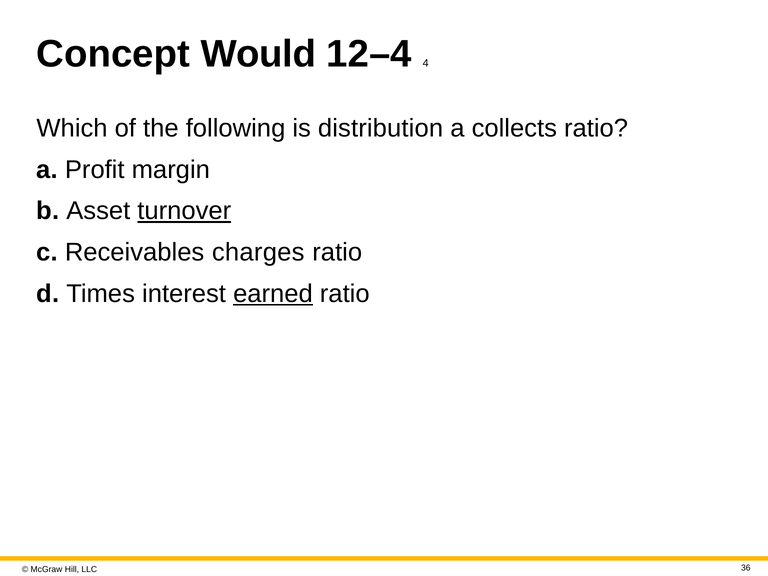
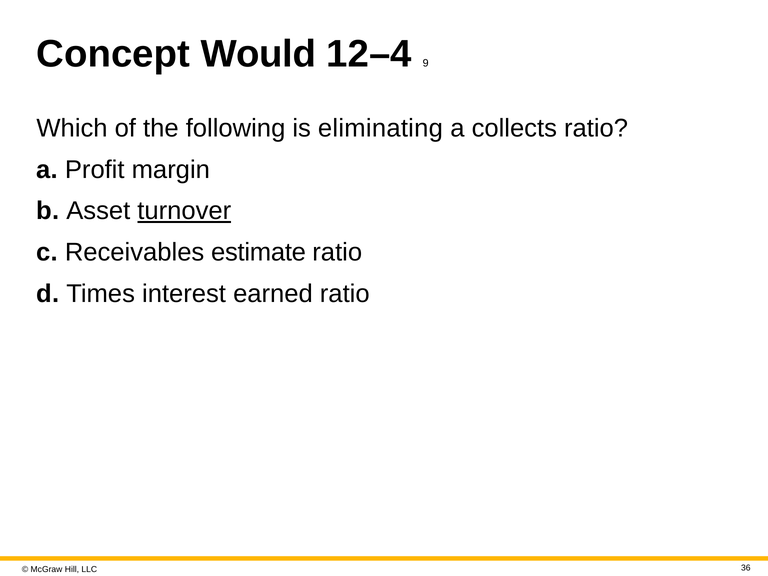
4: 4 -> 9
distribution: distribution -> eliminating
charges: charges -> estimate
earned underline: present -> none
